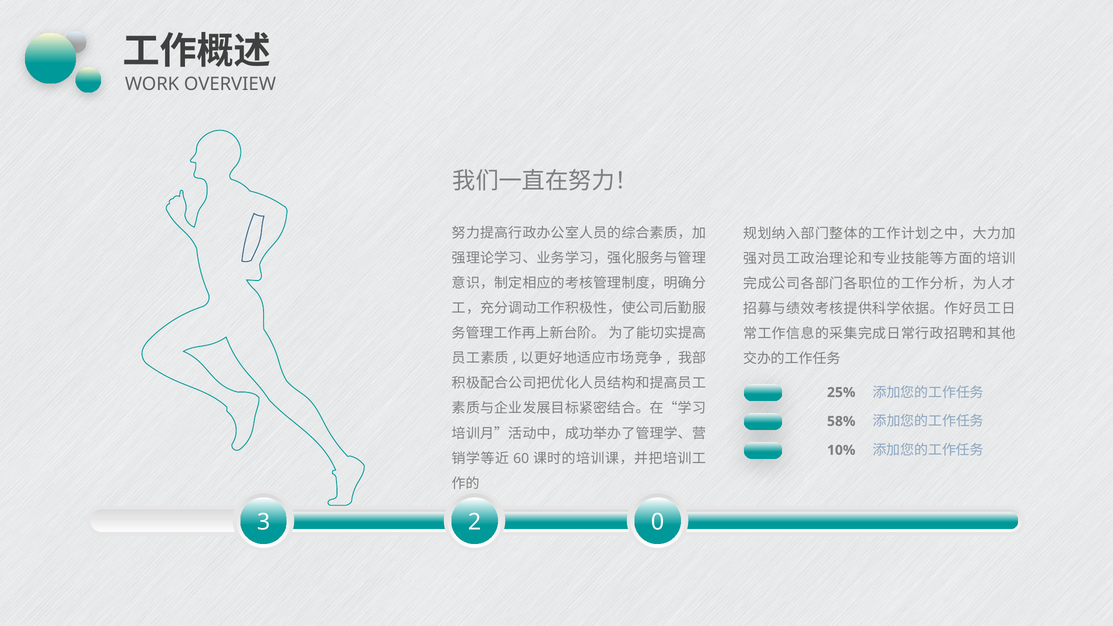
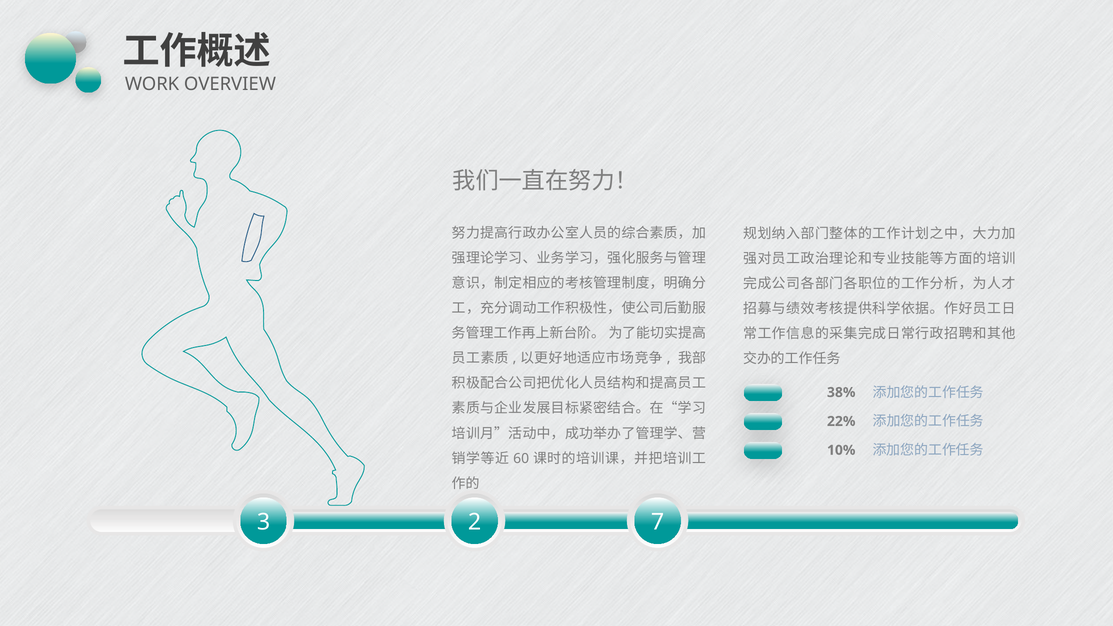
25%: 25% -> 38%
58%: 58% -> 22%
0: 0 -> 7
